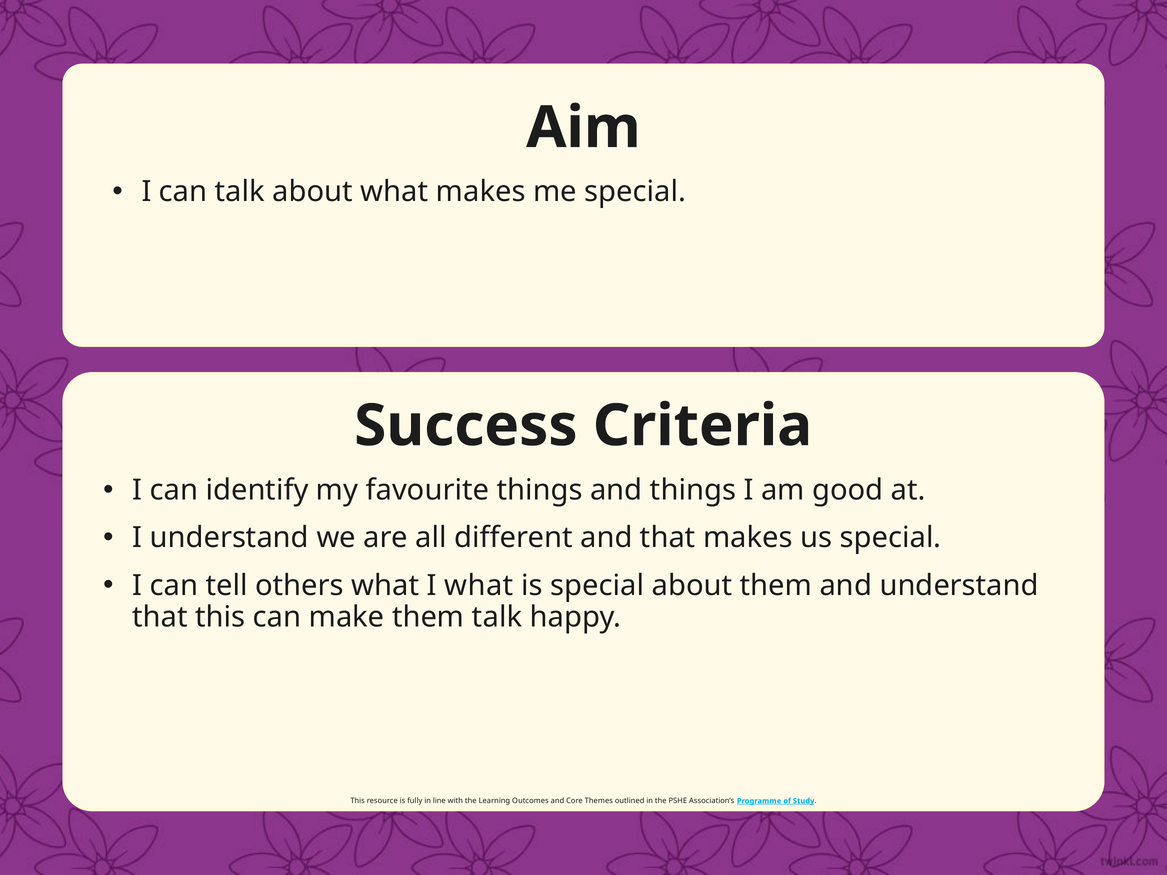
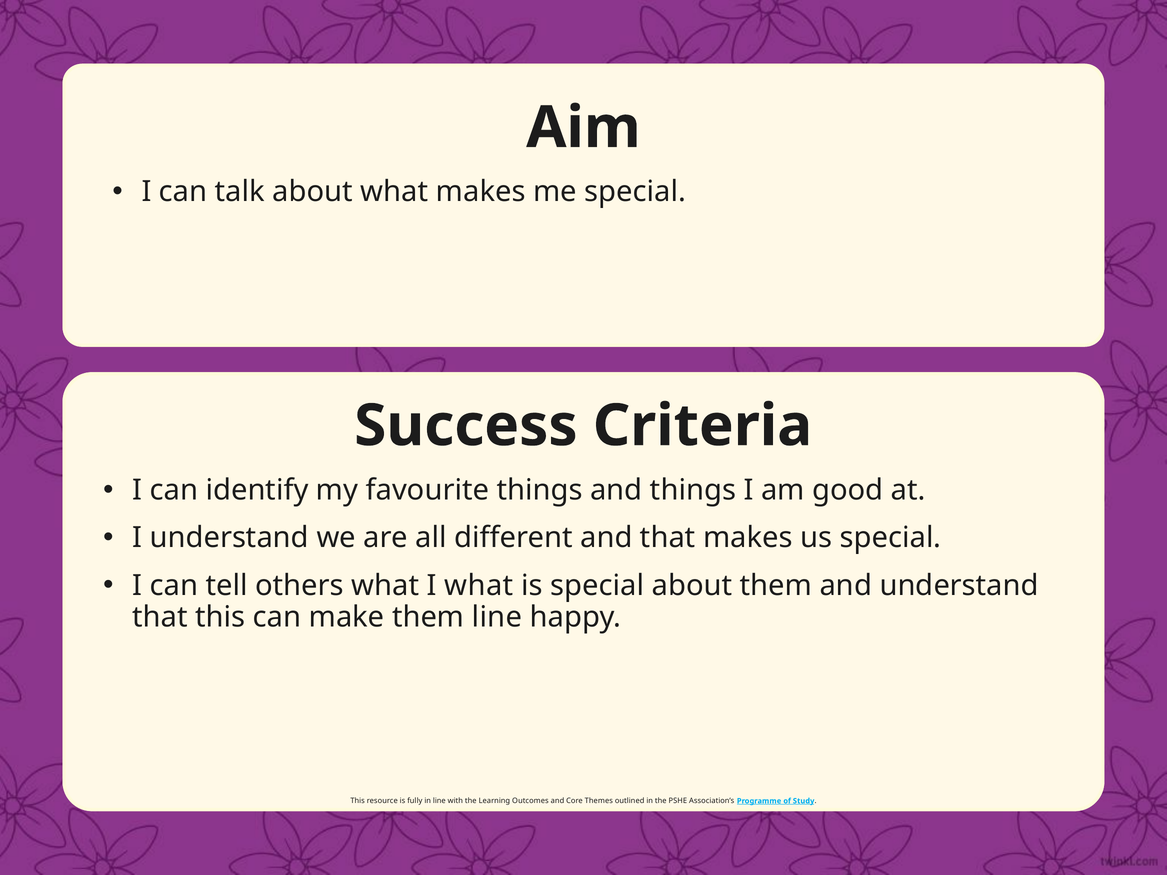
them talk: talk -> line
